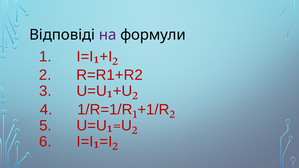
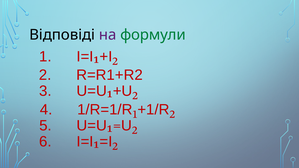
формули colour: black -> green
